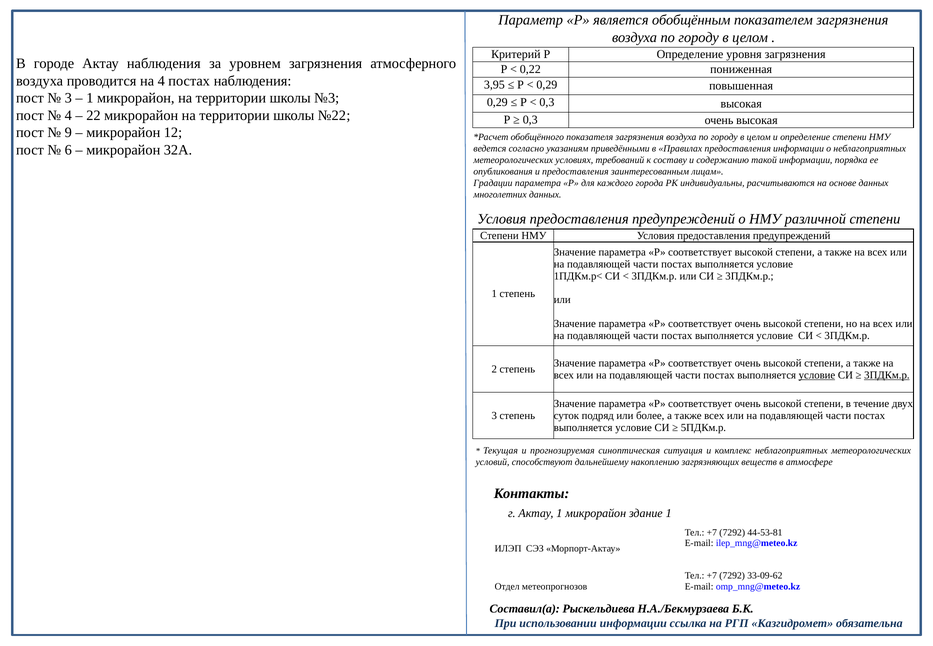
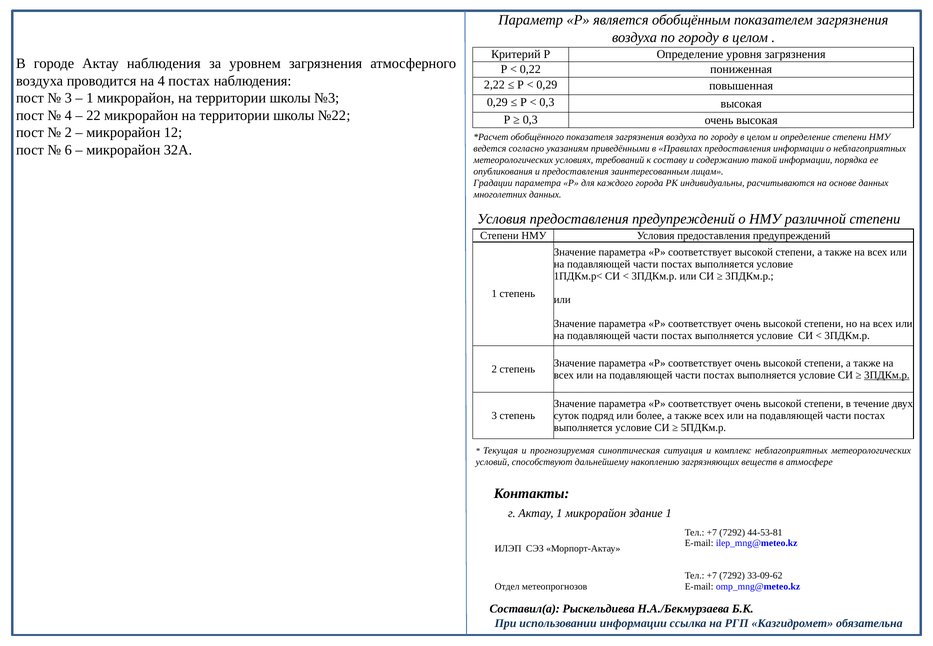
3,95: 3,95 -> 2,22
9 at (68, 133): 9 -> 2
условие at (817, 375) underline: present -> none
